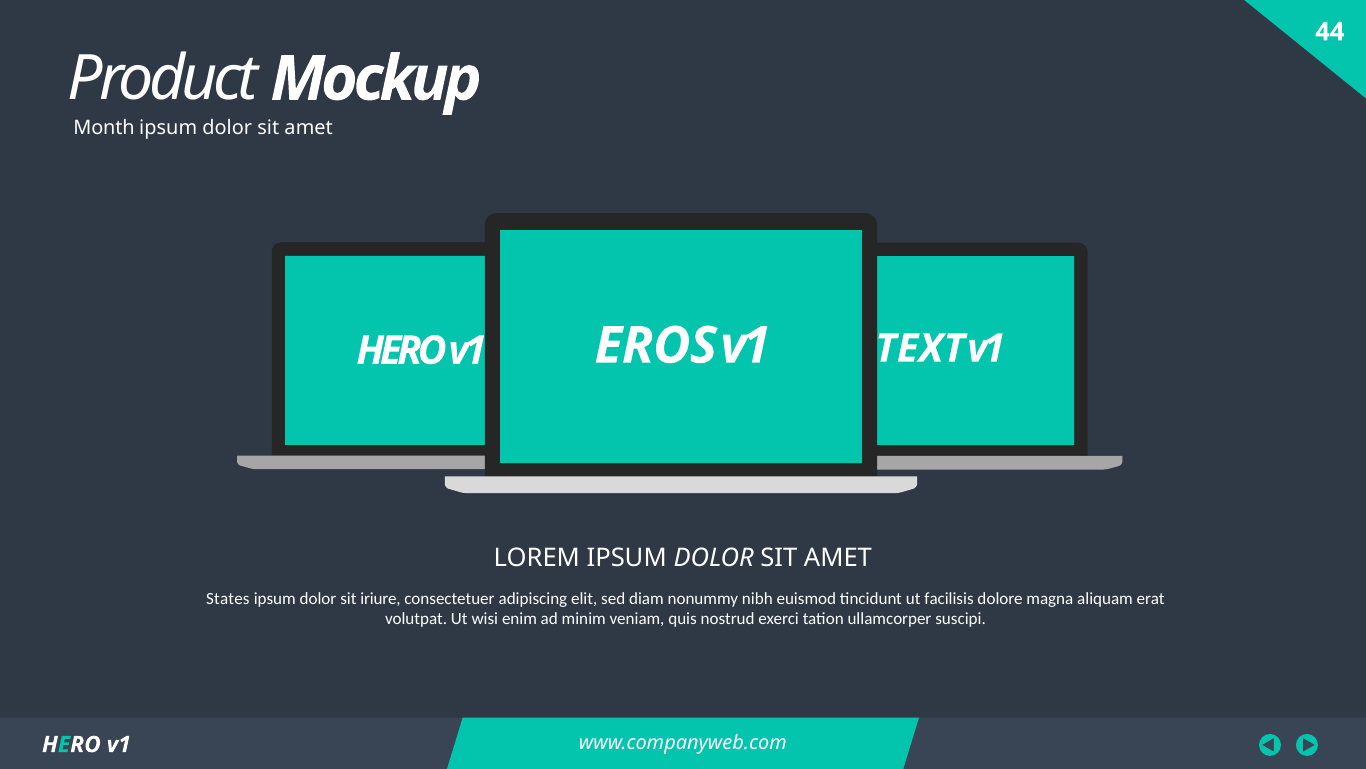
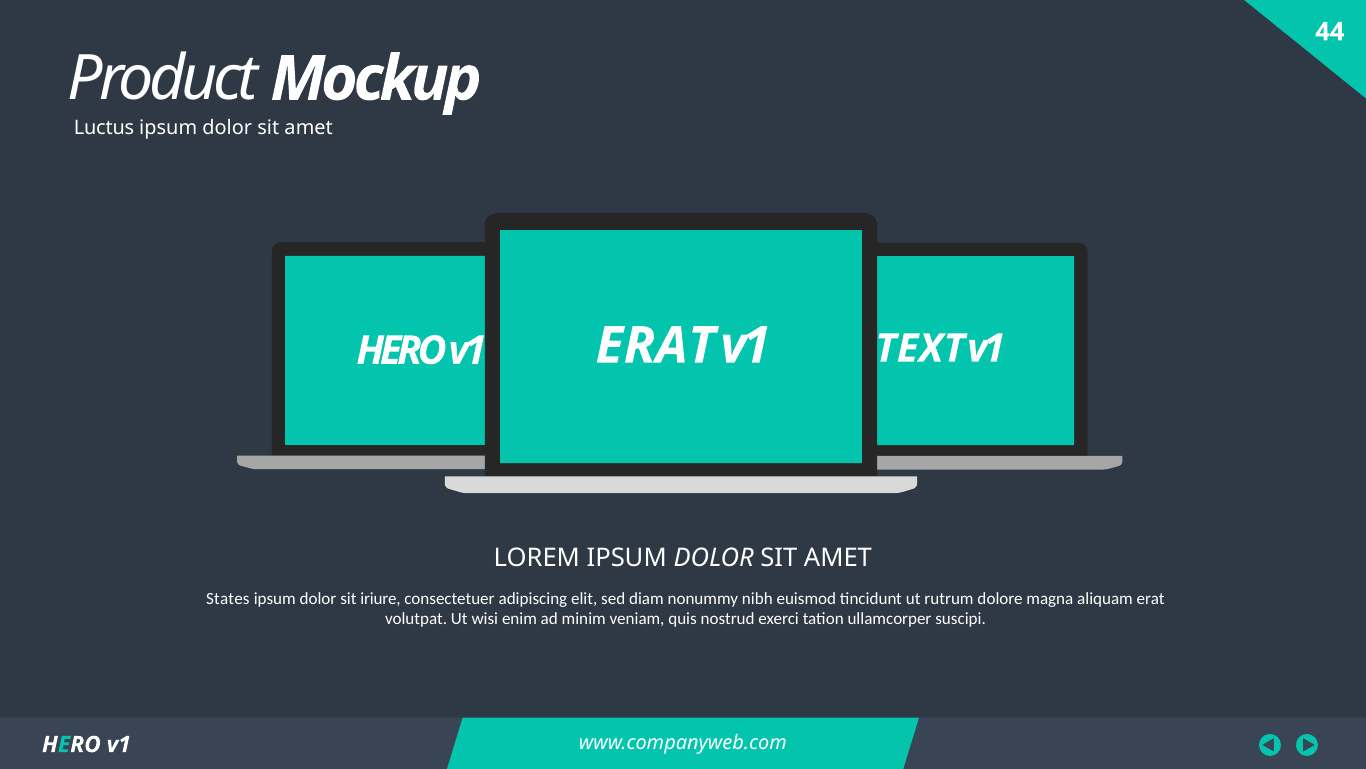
Month: Month -> Luctus
EROS at (656, 346): EROS -> ERAT
facilisis: facilisis -> rutrum
